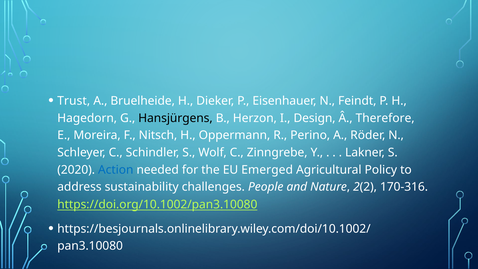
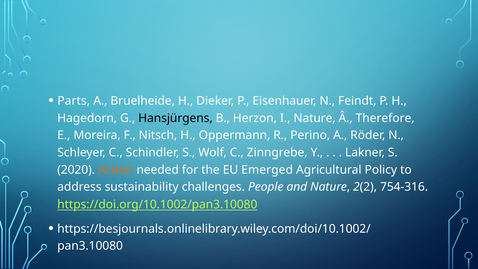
Trust: Trust -> Parts
I Design: Design -> Nature
Action colour: blue -> orange
170-316: 170-316 -> 754-316
